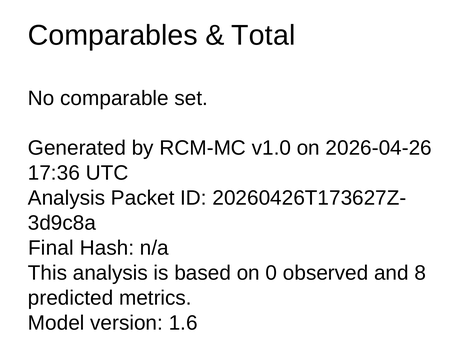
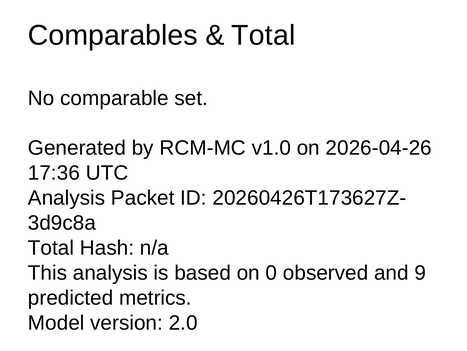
Final at (51, 247): Final -> Total
8: 8 -> 9
1.6: 1.6 -> 2.0
